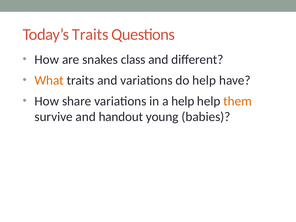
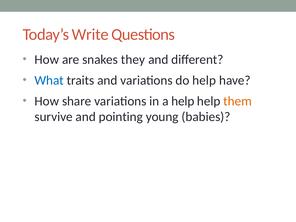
Today’s Traits: Traits -> Write
class: class -> they
What colour: orange -> blue
handout: handout -> pointing
